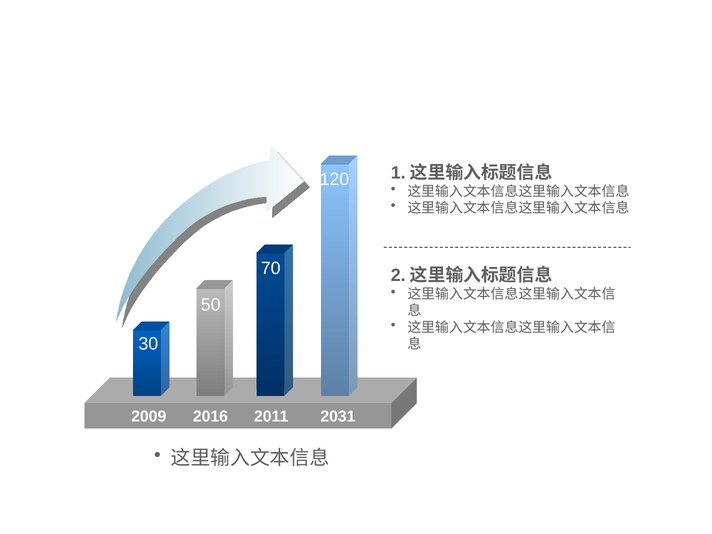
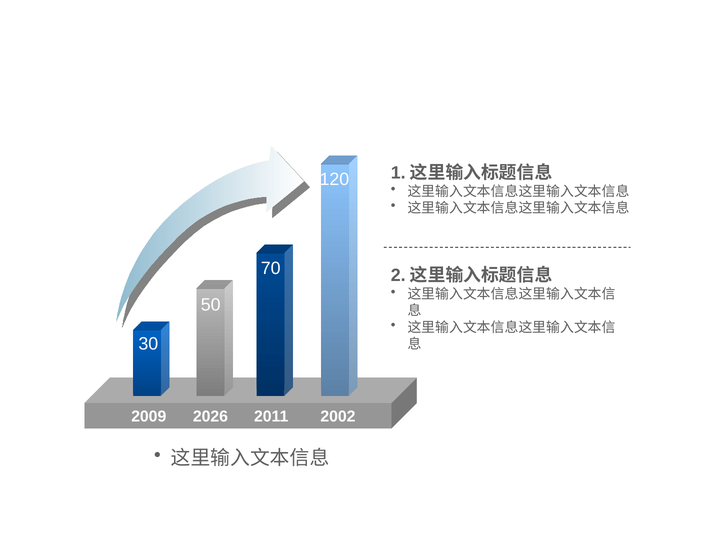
2016: 2016 -> 2026
2031: 2031 -> 2002
